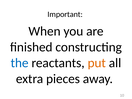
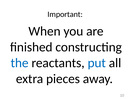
put colour: orange -> blue
